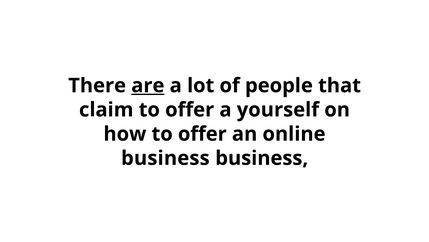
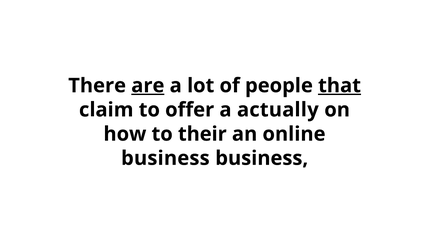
that underline: none -> present
yourself: yourself -> actually
how to offer: offer -> their
